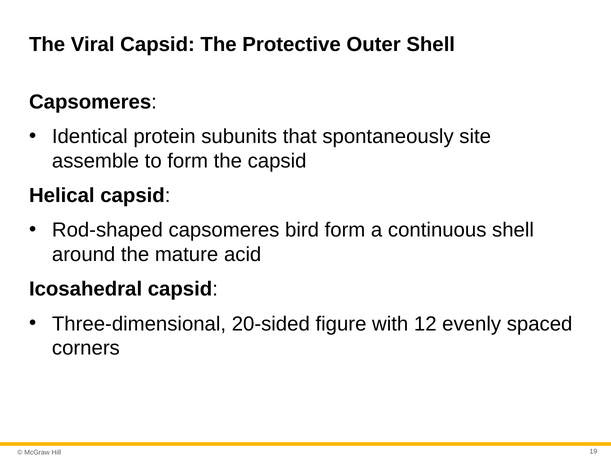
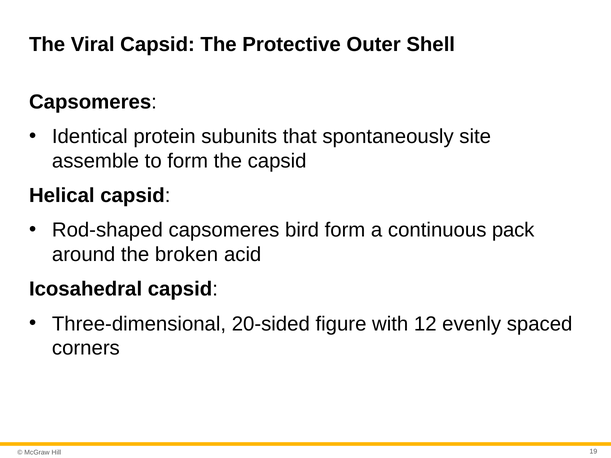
continuous shell: shell -> pack
mature: mature -> broken
